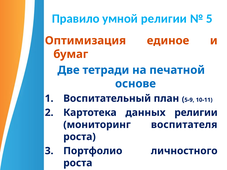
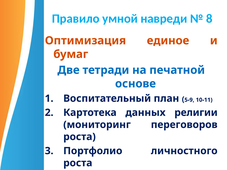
умной религии: религии -> навреди
5: 5 -> 8
воспитателя: воспитателя -> переговоров
